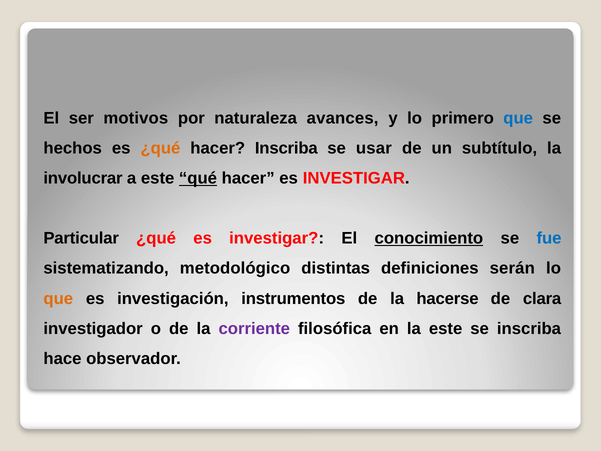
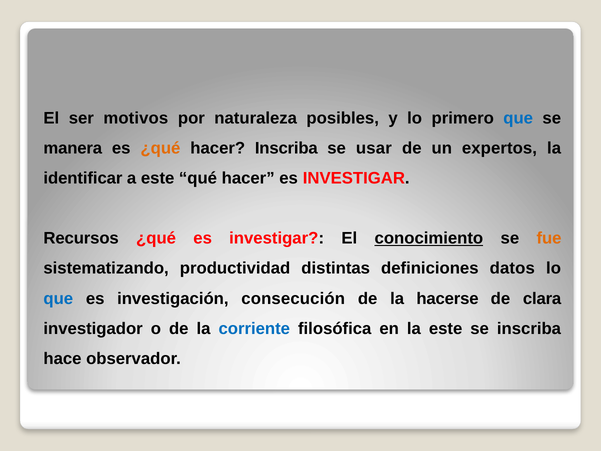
avances: avances -> posibles
hechos: hechos -> manera
subtítulo: subtítulo -> expertos
involucrar: involucrar -> identificar
qué underline: present -> none
Particular: Particular -> Recursos
fue colour: blue -> orange
metodológico: metodológico -> productividad
serán: serán -> datos
que at (58, 298) colour: orange -> blue
instrumentos: instrumentos -> consecución
corriente colour: purple -> blue
